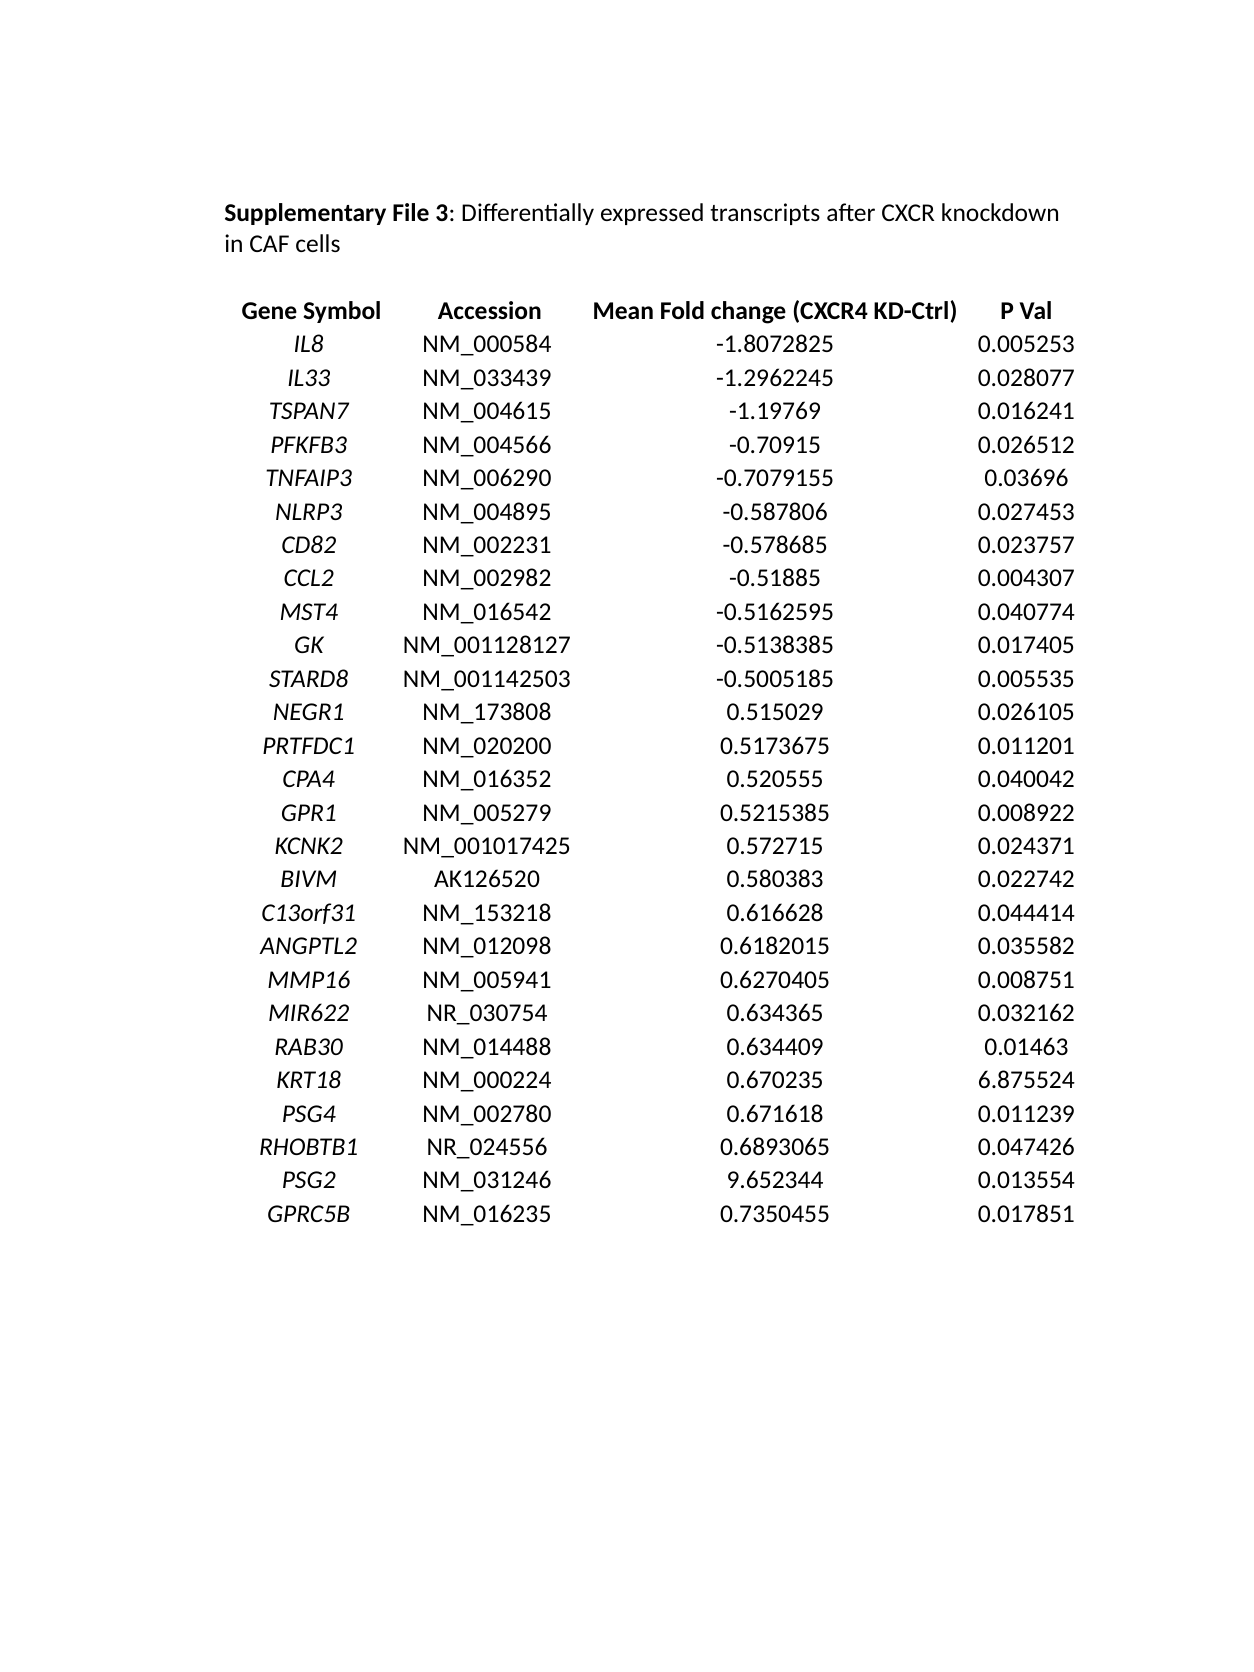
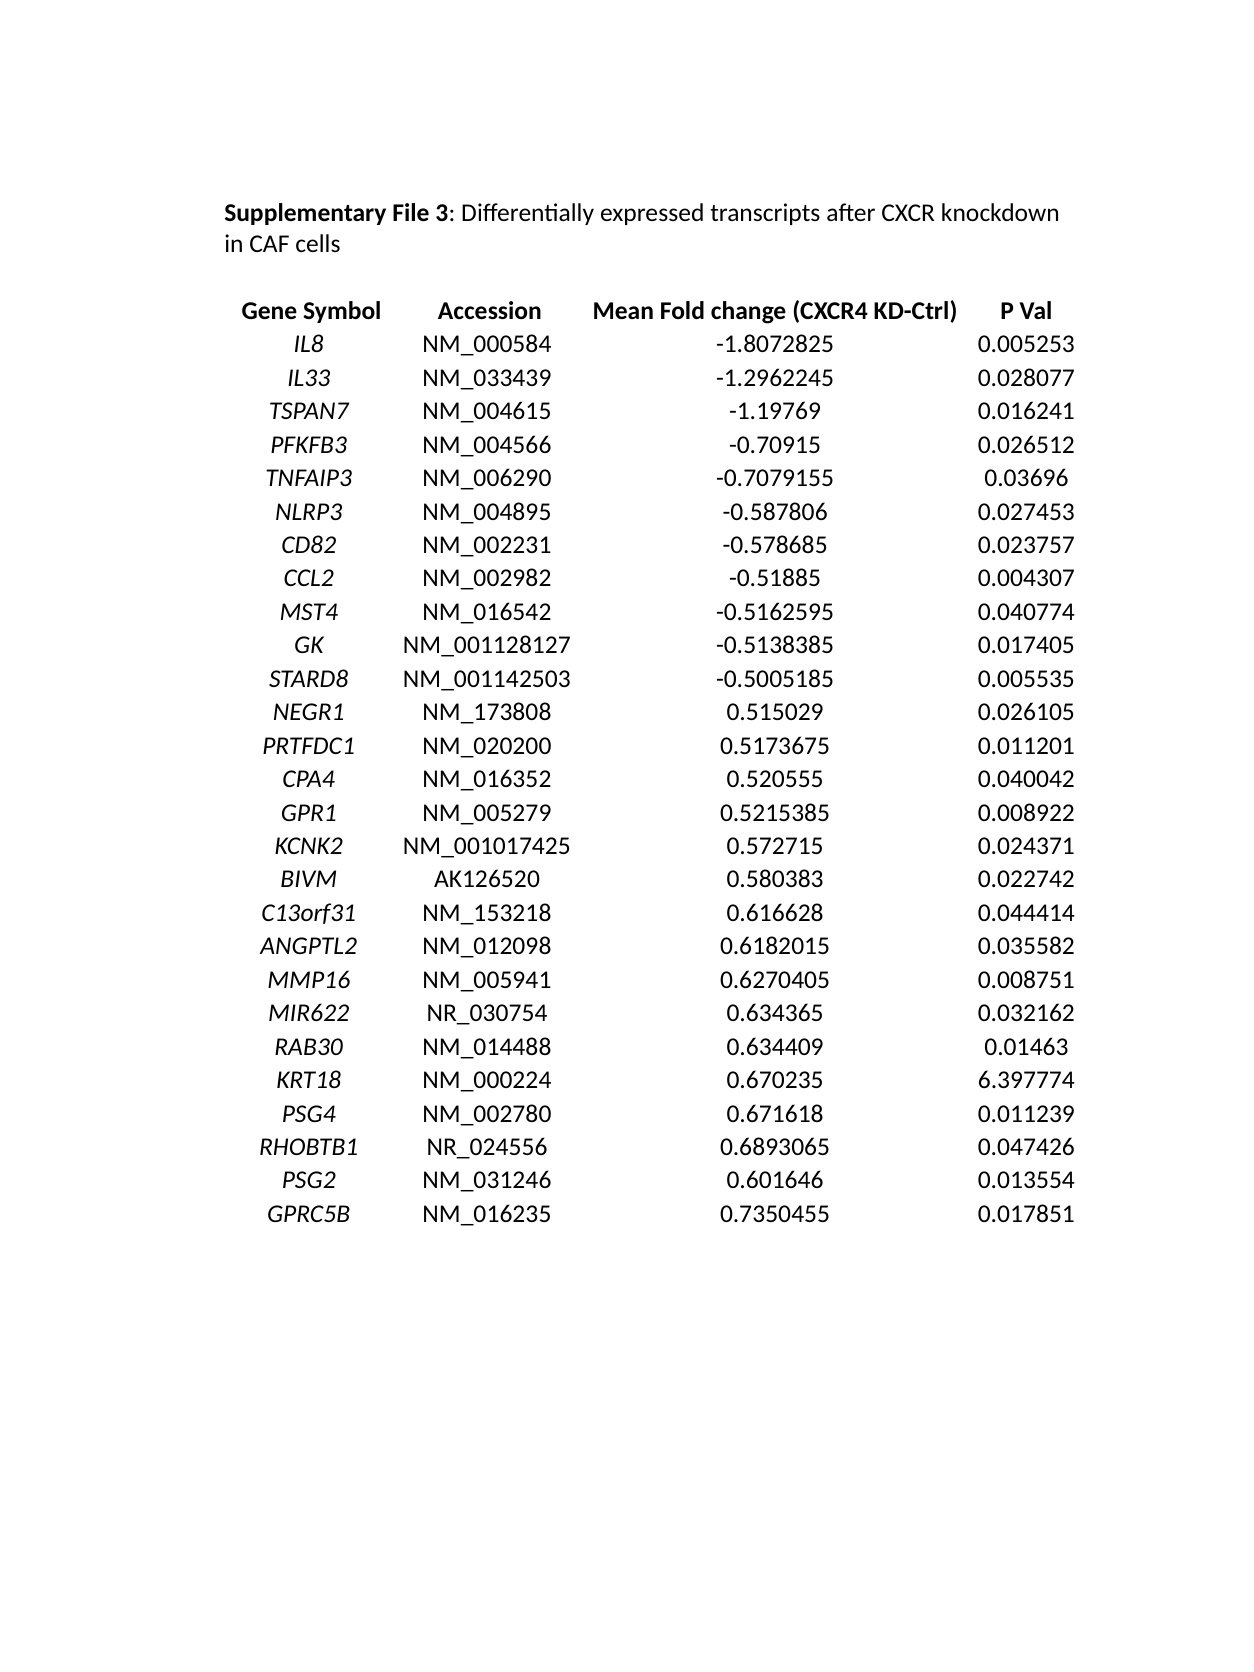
6.875524: 6.875524 -> 6.397774
9.652344: 9.652344 -> 0.601646
